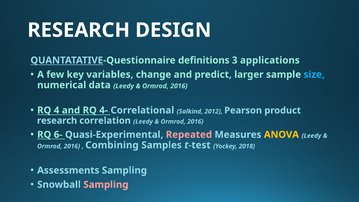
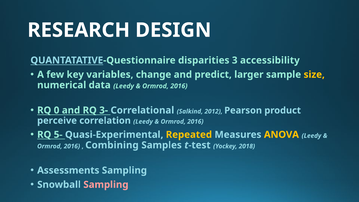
definitions: definitions -> disparities
applications: applications -> accessibility
size colour: light blue -> yellow
4: 4 -> 0
4-: 4- -> 3-
research at (57, 121): research -> perceive
6-: 6- -> 5-
Repeated colour: pink -> yellow
